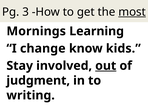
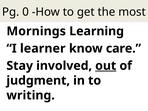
3: 3 -> 0
most underline: present -> none
change: change -> learner
kids: kids -> care
